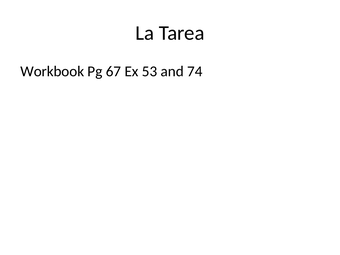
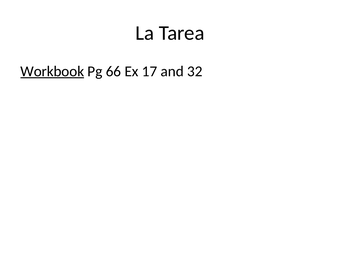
Workbook underline: none -> present
67: 67 -> 66
53: 53 -> 17
74: 74 -> 32
